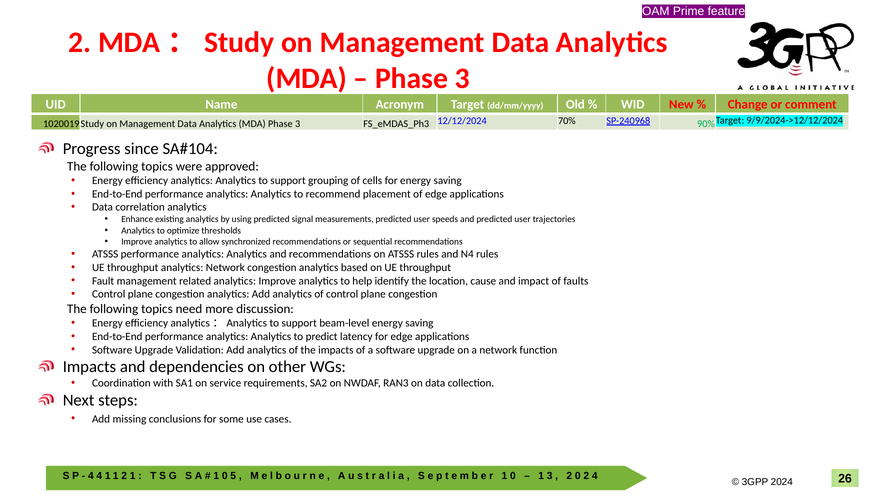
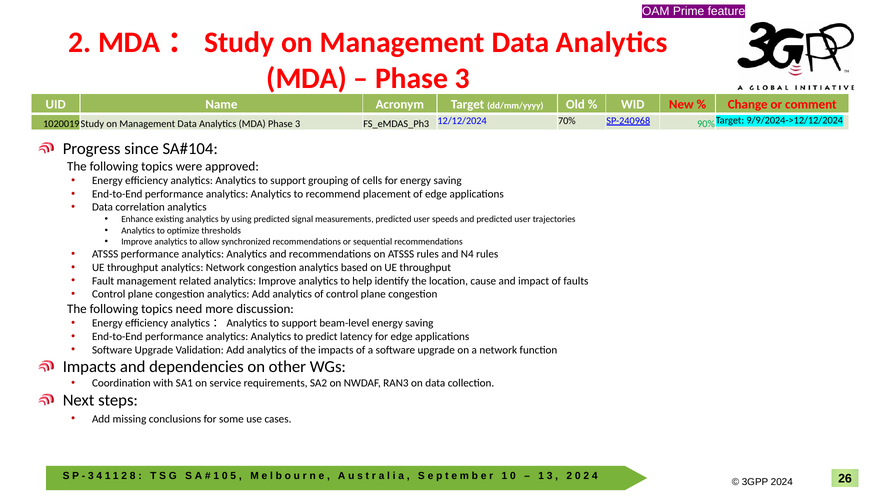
4 at (91, 476): 4 -> 3
2 1: 1 -> 8
